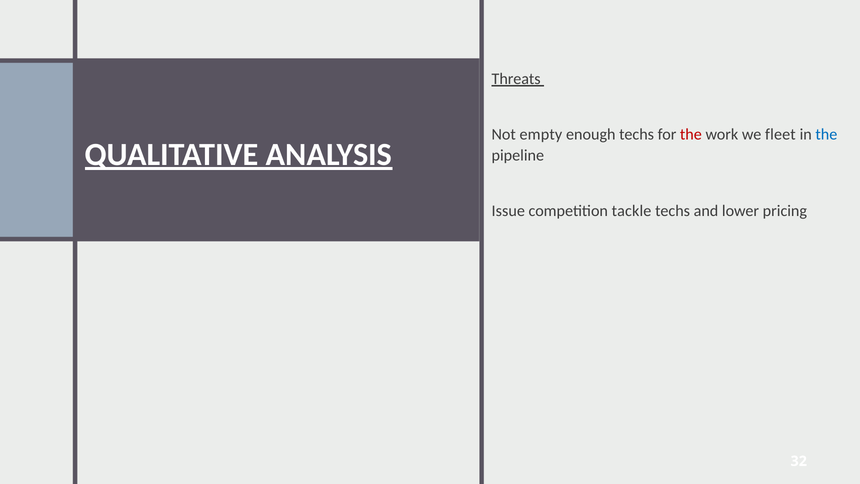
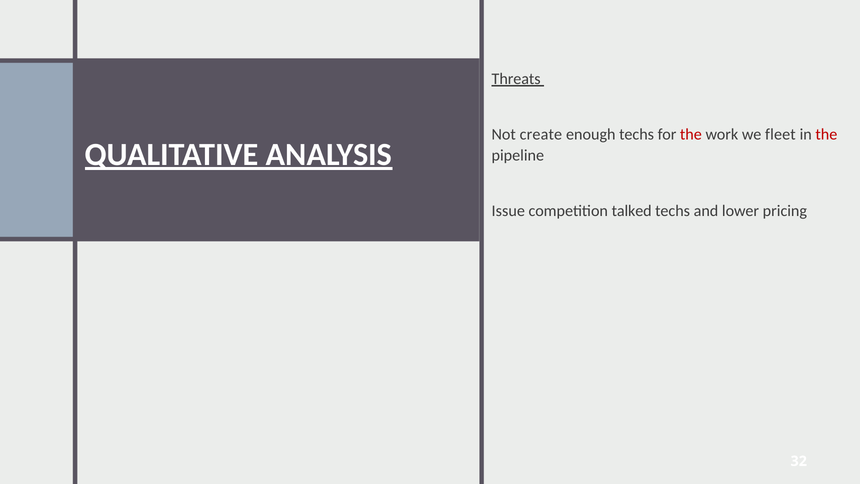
empty: empty -> create
the at (826, 135) colour: blue -> red
tackle: tackle -> talked
